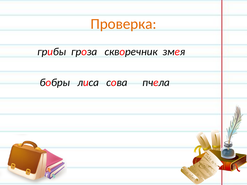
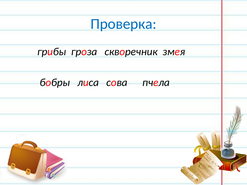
Проверка colour: orange -> blue
